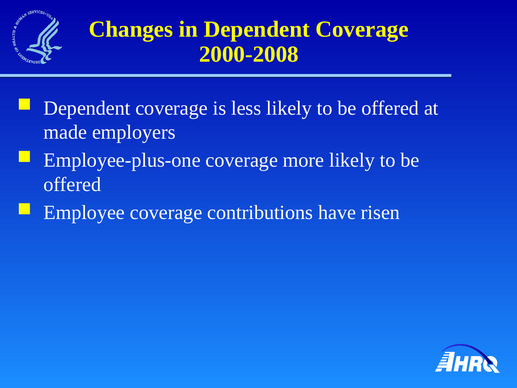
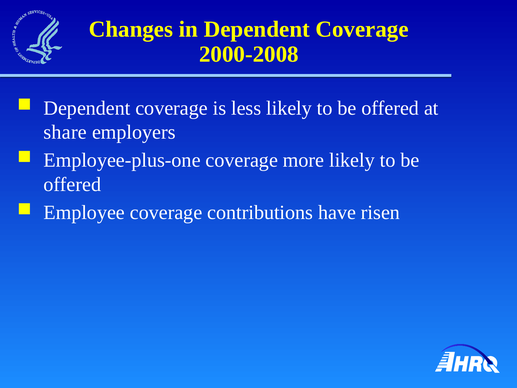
made: made -> share
